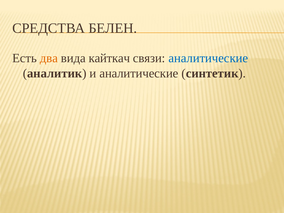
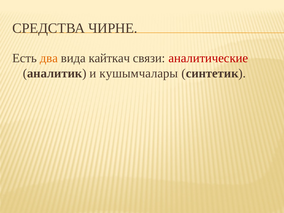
БЕЛЕН: БЕЛЕН -> ЧИРНЕ
аналитические at (208, 58) colour: blue -> red
и аналитические: аналитические -> кушымчалары
